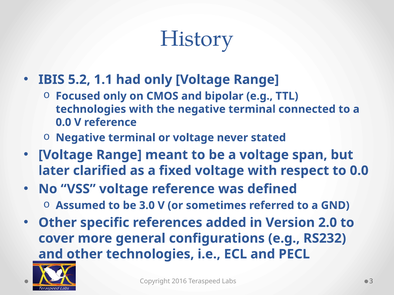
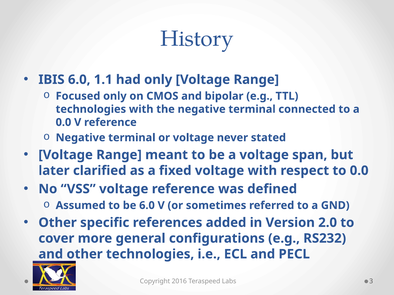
IBIS 5.2: 5.2 -> 6.0
be 3.0: 3.0 -> 6.0
